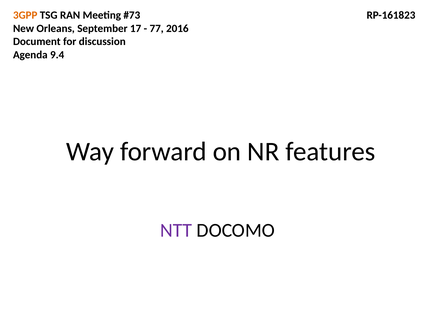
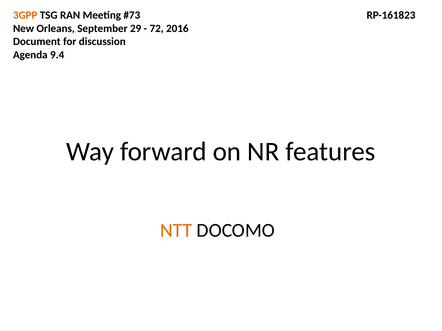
17: 17 -> 29
77: 77 -> 72
NTT colour: purple -> orange
